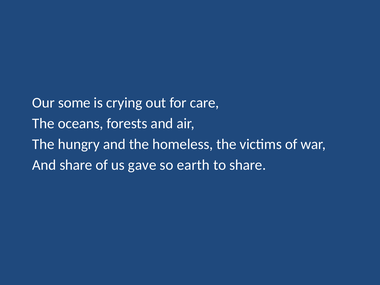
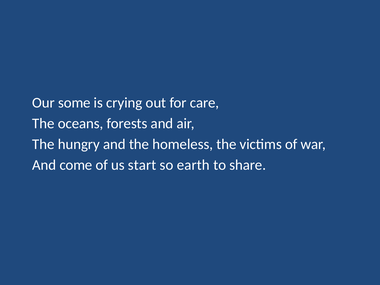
And share: share -> come
gave: gave -> start
